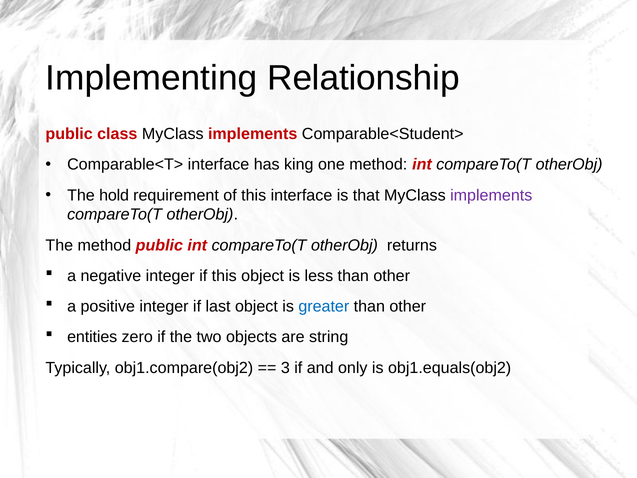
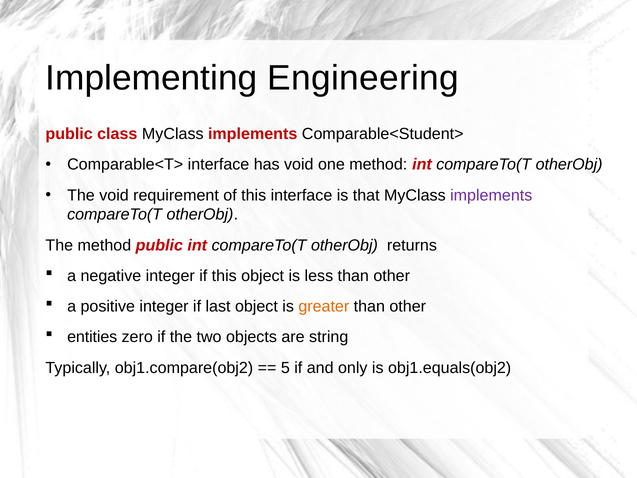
Relationship: Relationship -> Engineering
has king: king -> void
The hold: hold -> void
greater colour: blue -> orange
3: 3 -> 5
